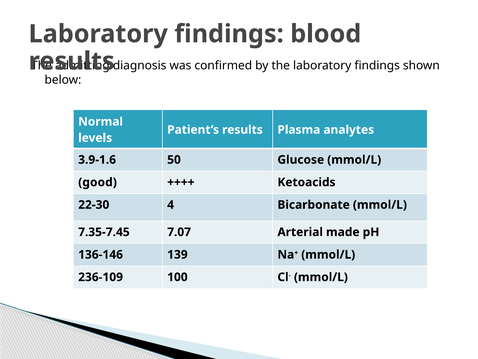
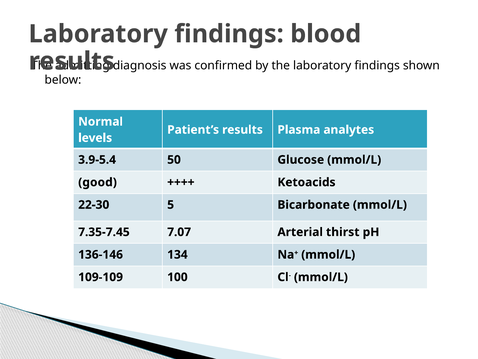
3.9-1.6: 3.9-1.6 -> 3.9-5.4
4: 4 -> 5
made: made -> thirst
139: 139 -> 134
236-109: 236-109 -> 109-109
